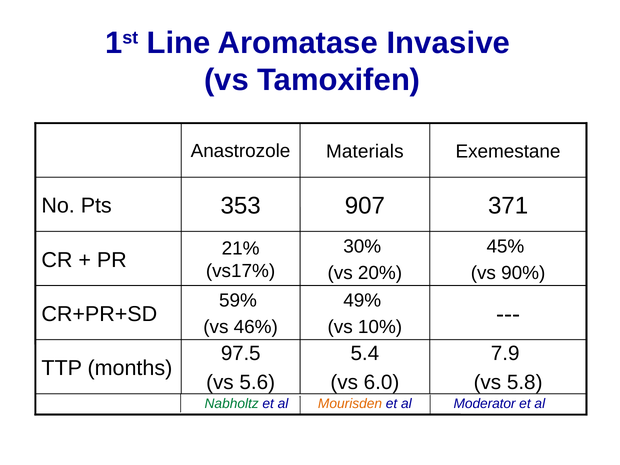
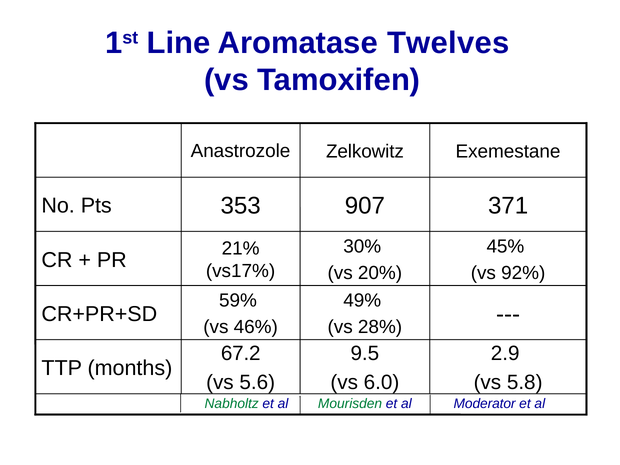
Invasive: Invasive -> Twelves
Materials: Materials -> Zelkowitz
90%: 90% -> 92%
10%: 10% -> 28%
97.5: 97.5 -> 67.2
5.4: 5.4 -> 9.5
7.9: 7.9 -> 2.9
Mourisden colour: orange -> green
